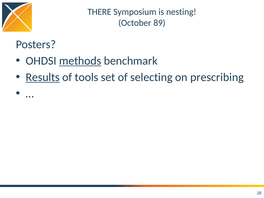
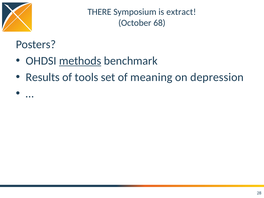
nesting: nesting -> extract
89: 89 -> 68
Results underline: present -> none
selecting: selecting -> meaning
prescribing: prescribing -> depression
